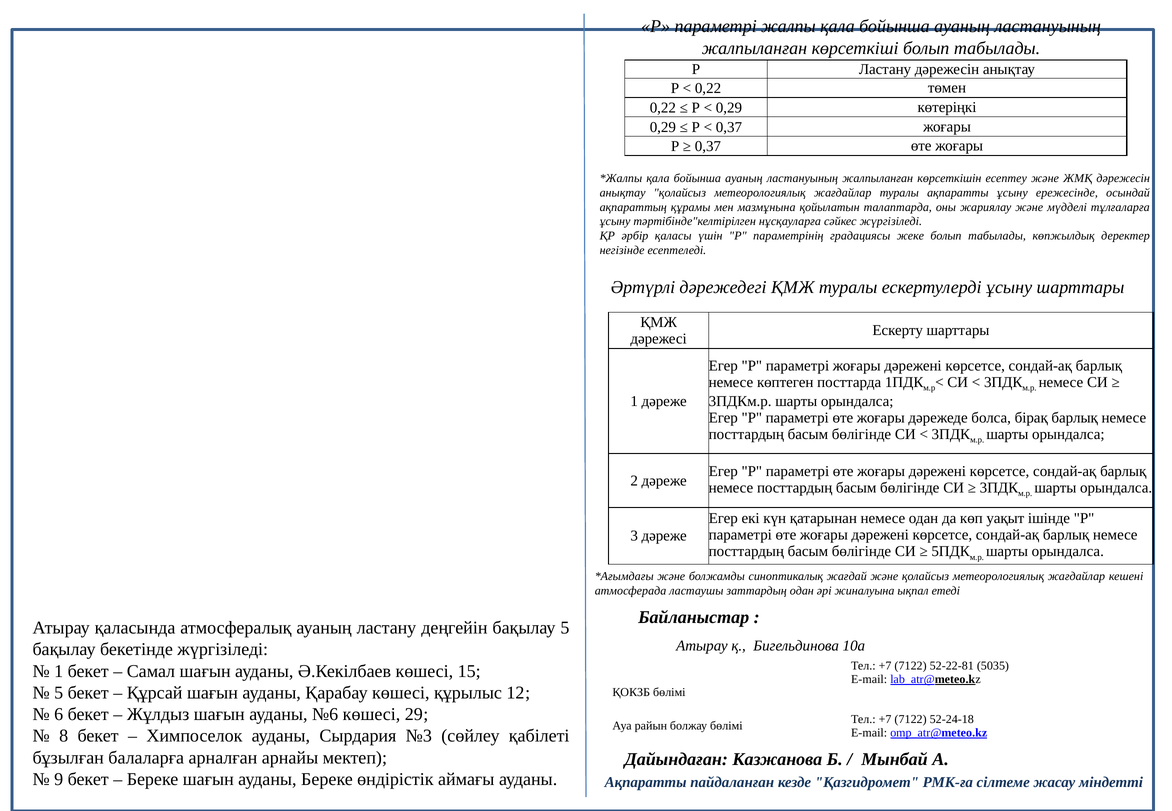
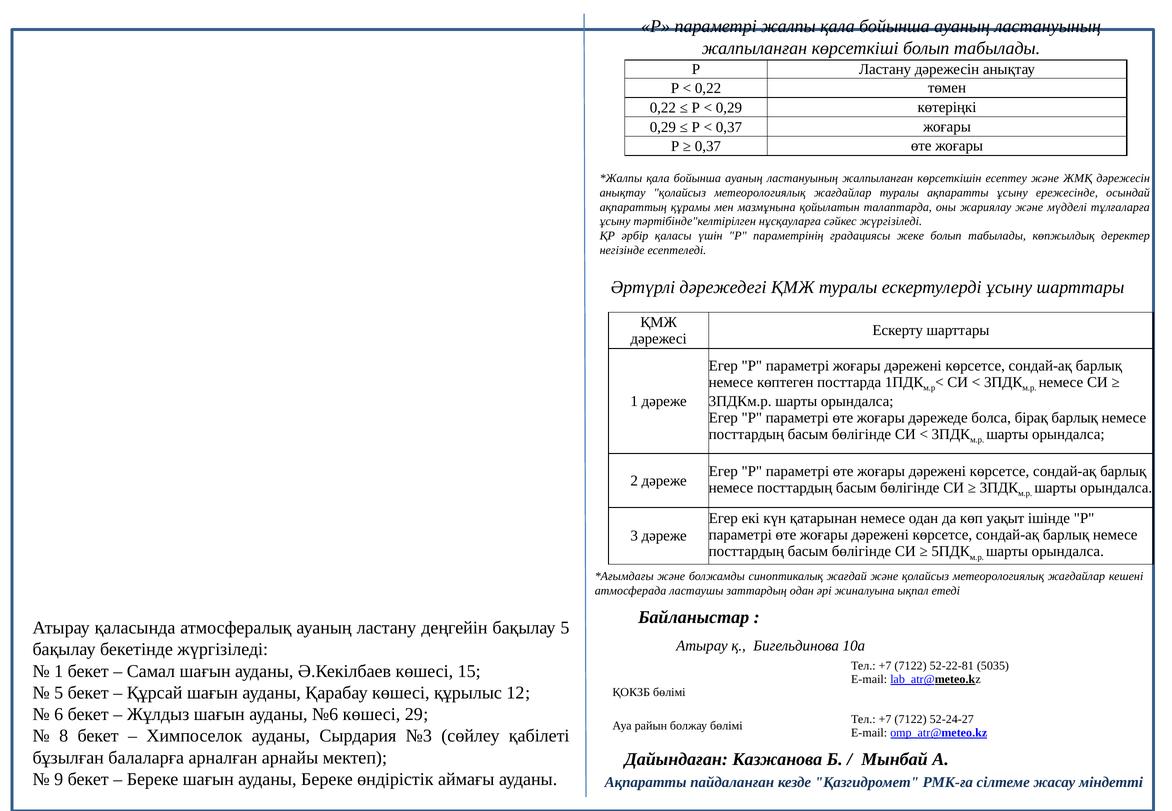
52-24-18: 52-24-18 -> 52-24-27
